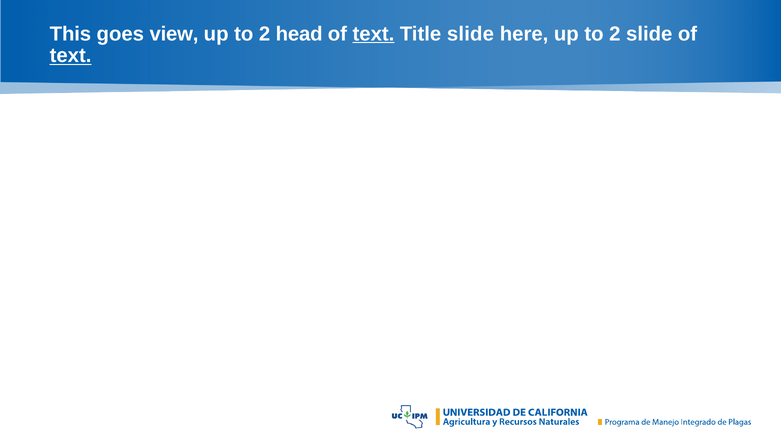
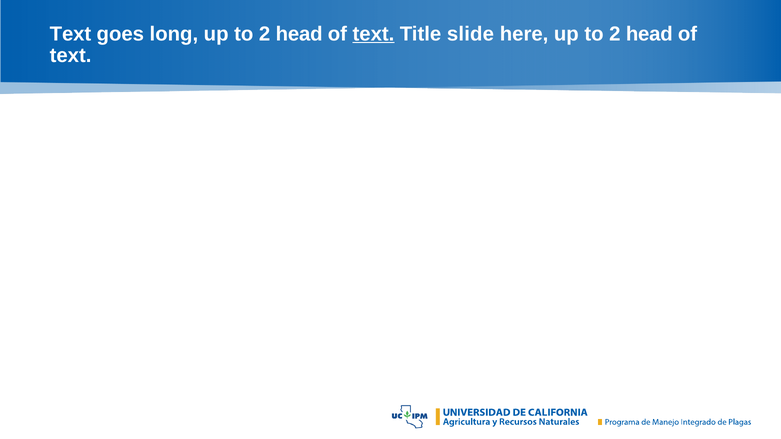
This at (70, 34): This -> Text
view: view -> long
slide at (649, 34): slide -> head
text at (71, 56) underline: present -> none
